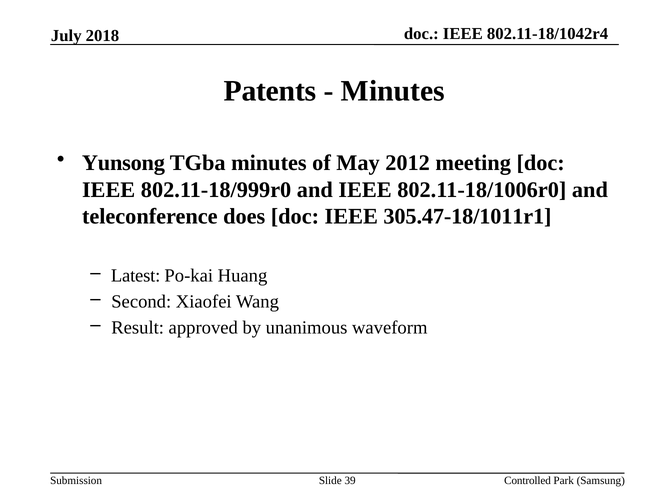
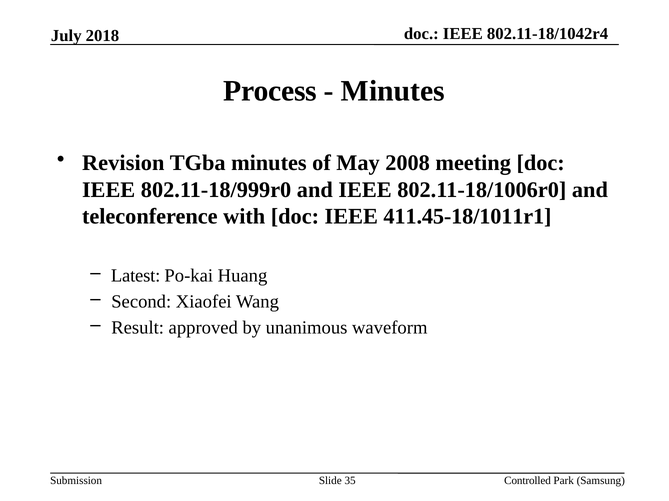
Patents: Patents -> Process
Yunsong: Yunsong -> Revision
2012: 2012 -> 2008
does: does -> with
305.47-18/1011r1: 305.47-18/1011r1 -> 411.45-18/1011r1
39: 39 -> 35
